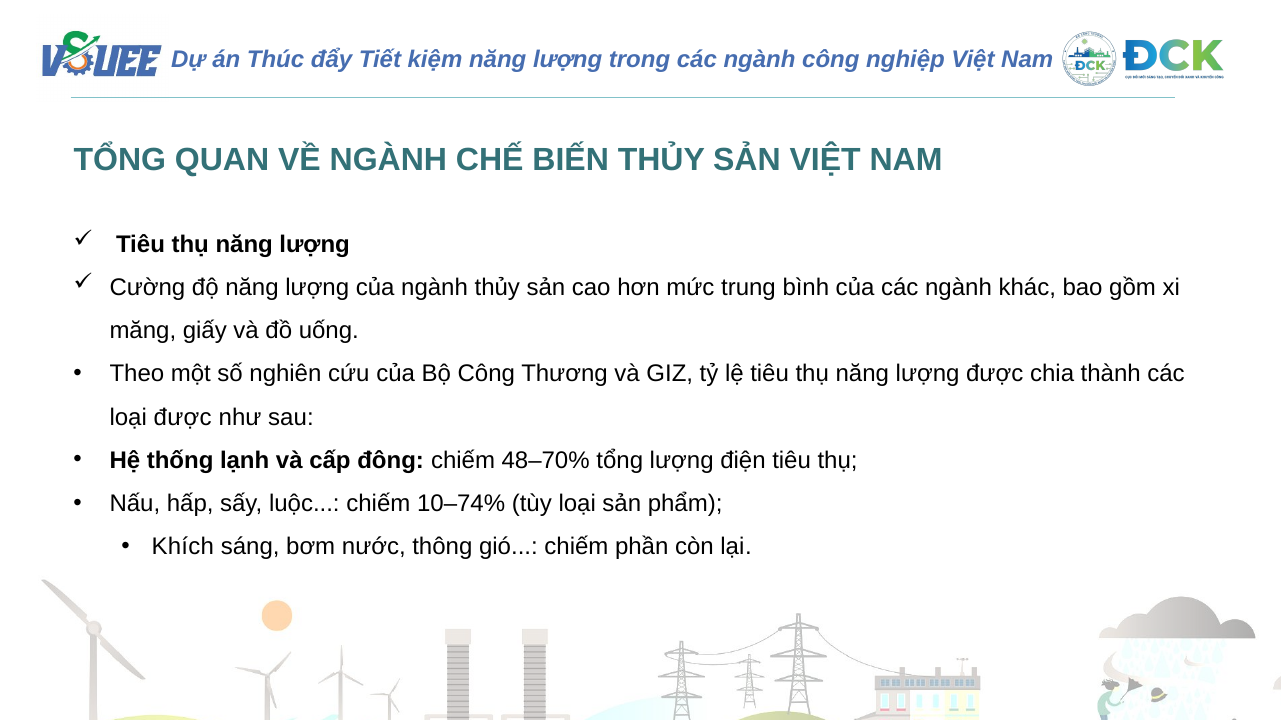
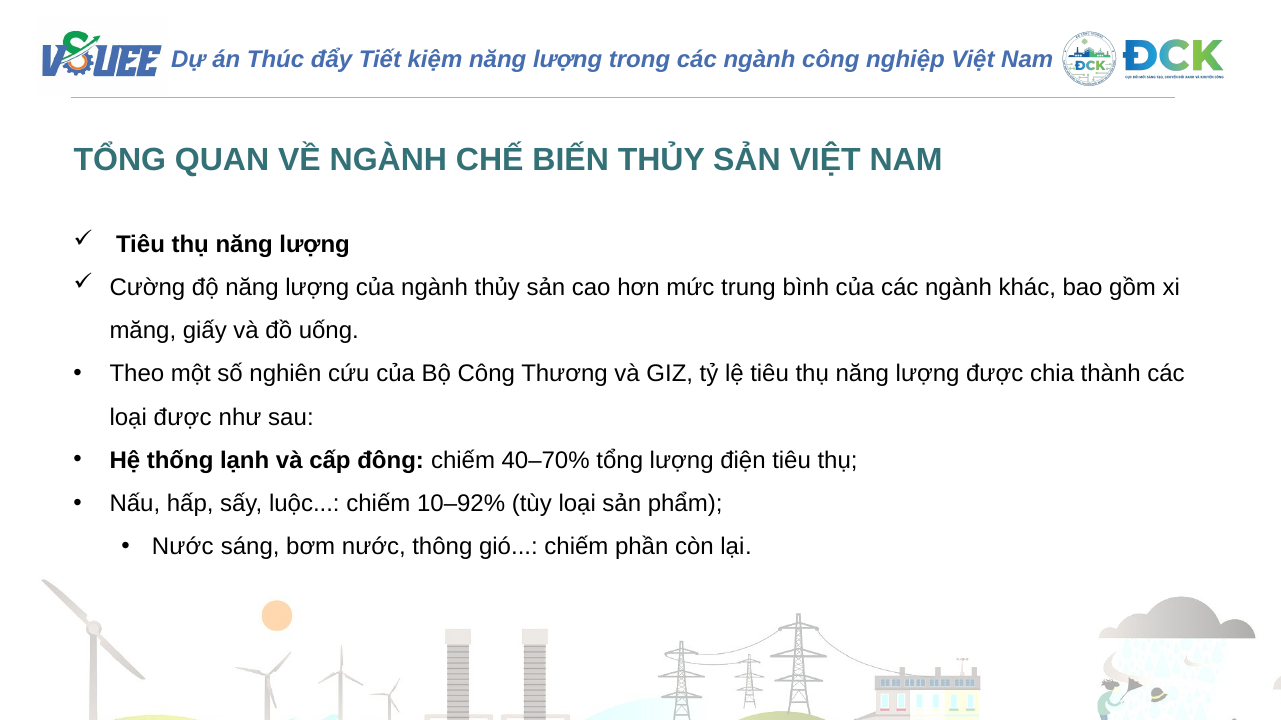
48–70%: 48–70% -> 40–70%
10–74%: 10–74% -> 10–92%
Khích at (183, 547): Khích -> Nước
